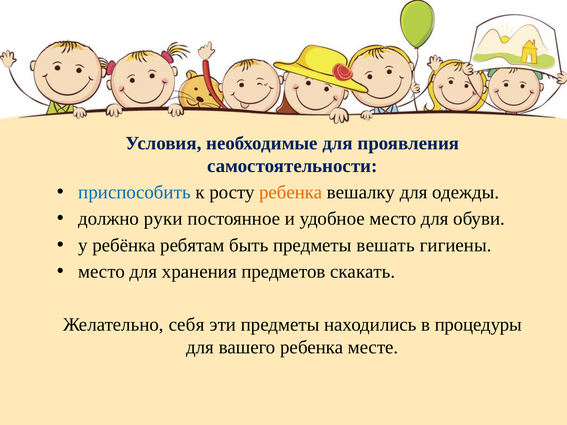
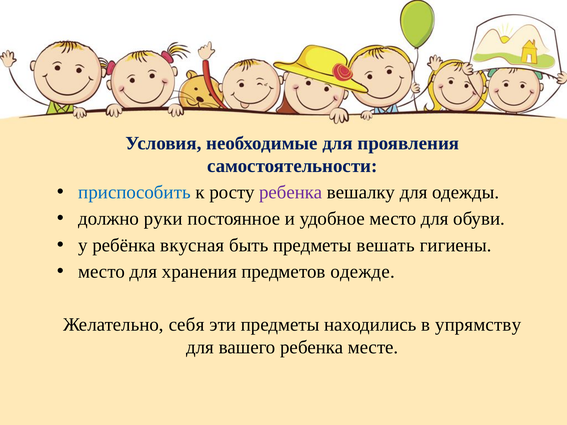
ребенка at (291, 192) colour: orange -> purple
ребятам: ребятам -> вкусная
скакать: скакать -> одежде
процедуры: процедуры -> упрямству
